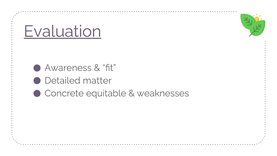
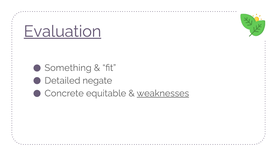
Awareness: Awareness -> Something
matter: matter -> negate
weaknesses underline: none -> present
